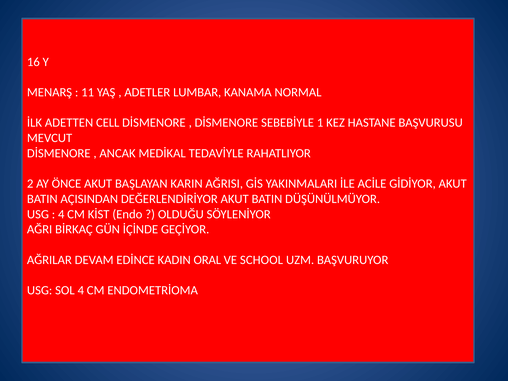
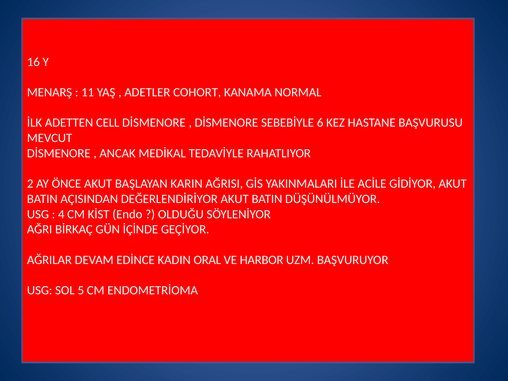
LUMBAR: LUMBAR -> COHORT
1: 1 -> 6
SCHOOL: SCHOOL -> HARBOR
SOL 4: 4 -> 5
